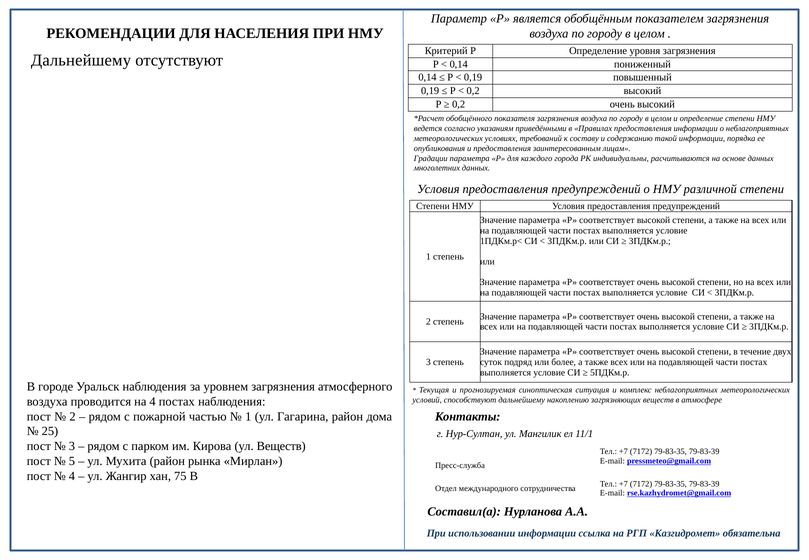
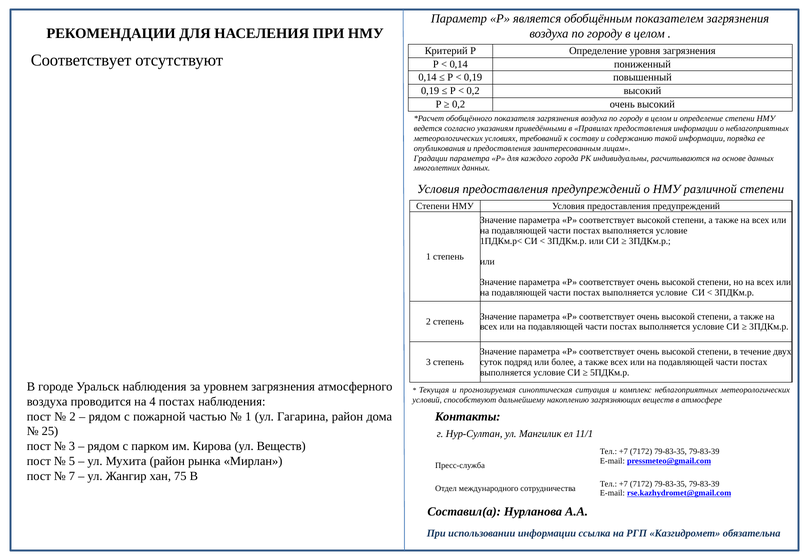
Дальнейшему at (81, 60): Дальнейшему -> Соответствует
4 at (72, 476): 4 -> 7
